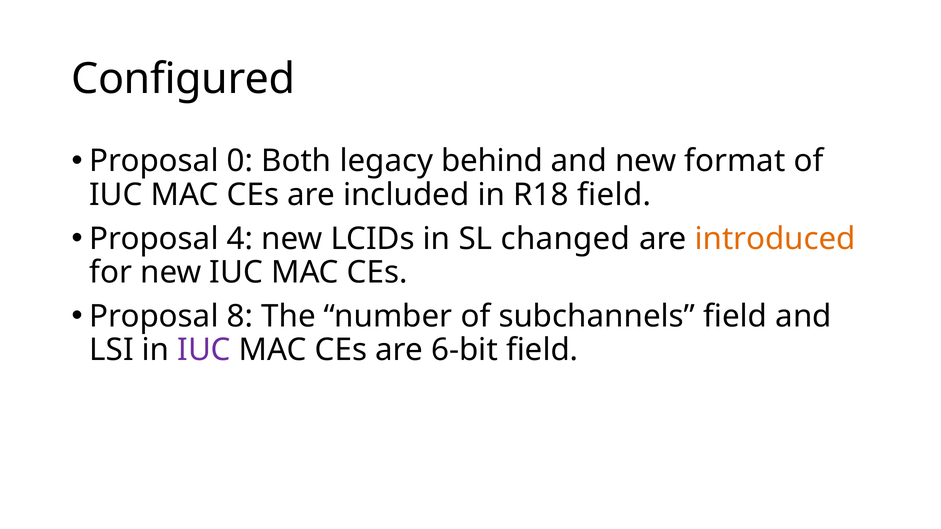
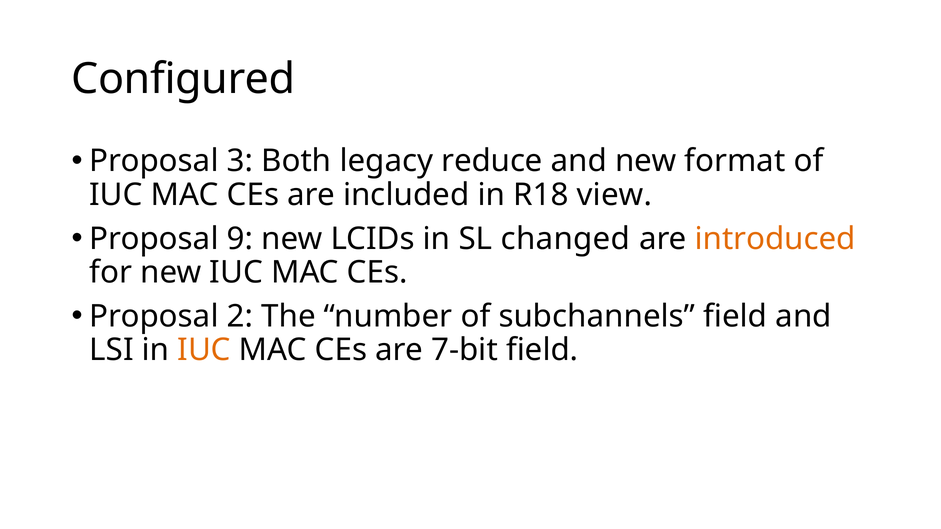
0: 0 -> 3
behind: behind -> reduce
R18 field: field -> view
4: 4 -> 9
8: 8 -> 2
IUC at (204, 350) colour: purple -> orange
6-bit: 6-bit -> 7-bit
